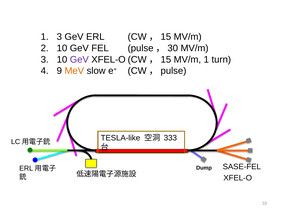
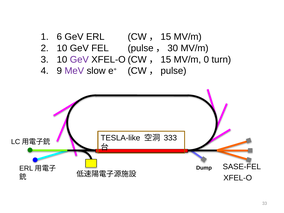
3 at (59, 37): 3 -> 6
MV/m 1: 1 -> 0
MeV colour: orange -> purple
